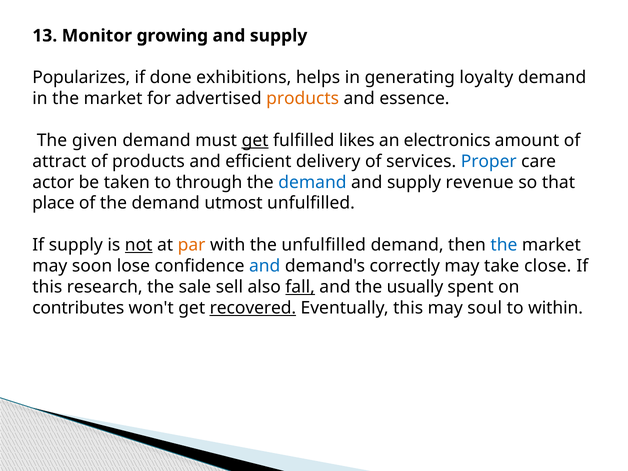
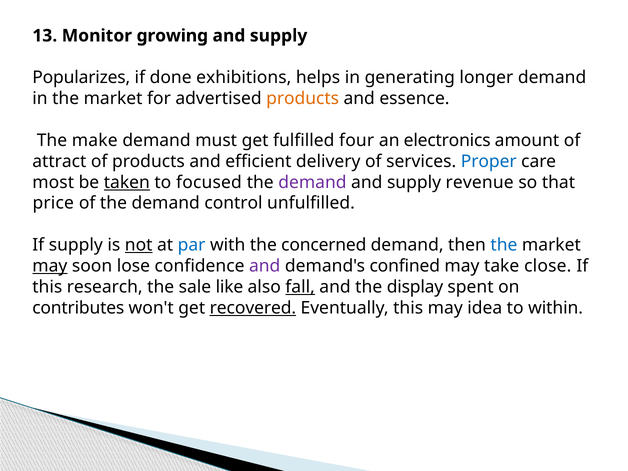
loyalty: loyalty -> longer
given: given -> make
get at (255, 140) underline: present -> none
likes: likes -> four
actor: actor -> most
taken underline: none -> present
through: through -> focused
demand at (312, 182) colour: blue -> purple
place: place -> price
utmost: utmost -> control
par colour: orange -> blue
the unfulfilled: unfulfilled -> concerned
may at (50, 266) underline: none -> present
and at (265, 266) colour: blue -> purple
correctly: correctly -> confined
sell: sell -> like
usually: usually -> display
soul: soul -> idea
